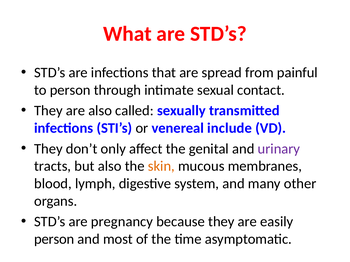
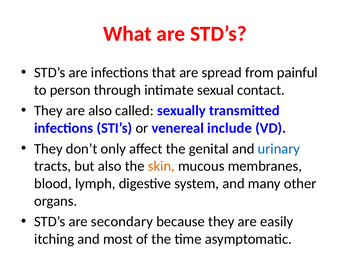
urinary colour: purple -> blue
pregnancy: pregnancy -> secondary
person at (54, 240): person -> itching
